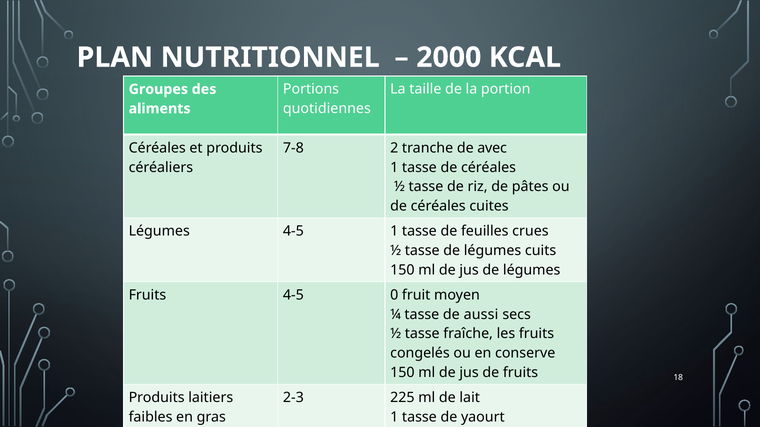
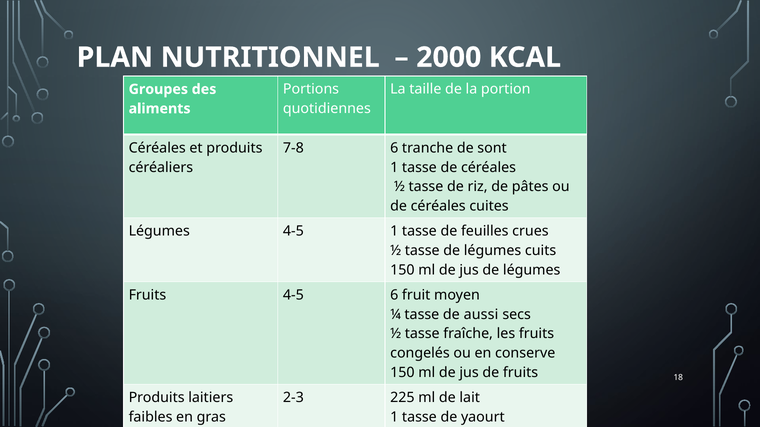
7-8 2: 2 -> 6
avec: avec -> sont
4-5 0: 0 -> 6
